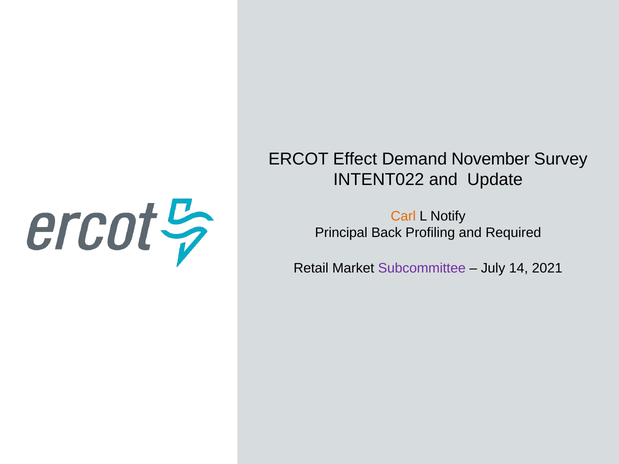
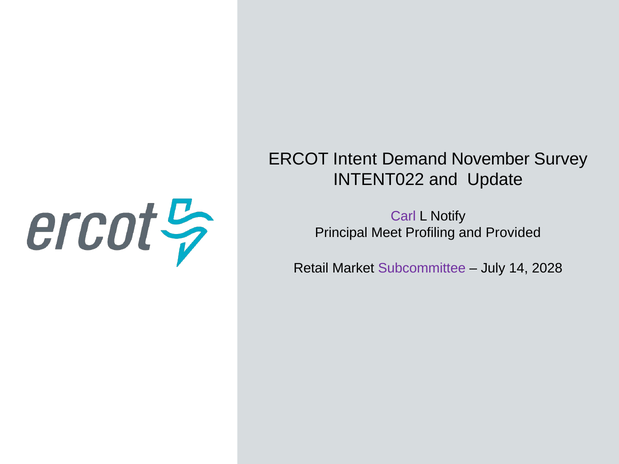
Effect: Effect -> Intent
Carl colour: orange -> purple
Back: Back -> Meet
Required: Required -> Provided
2021: 2021 -> 2028
